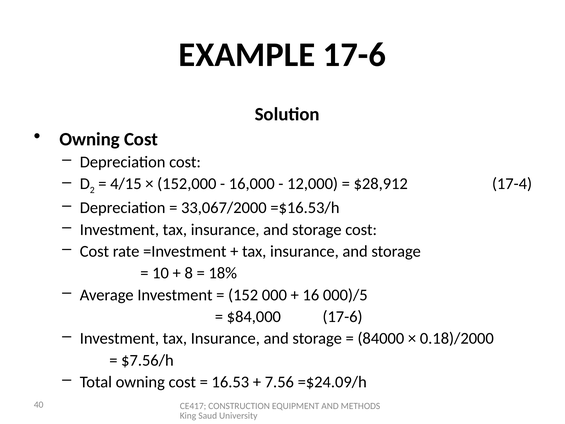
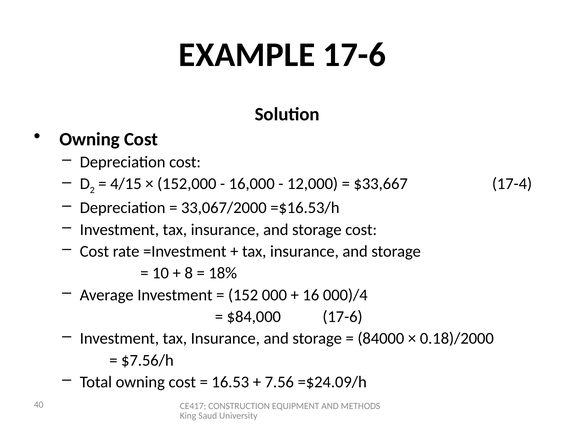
$28,912: $28,912 -> $33,667
000)/5: 000)/5 -> 000)/4
